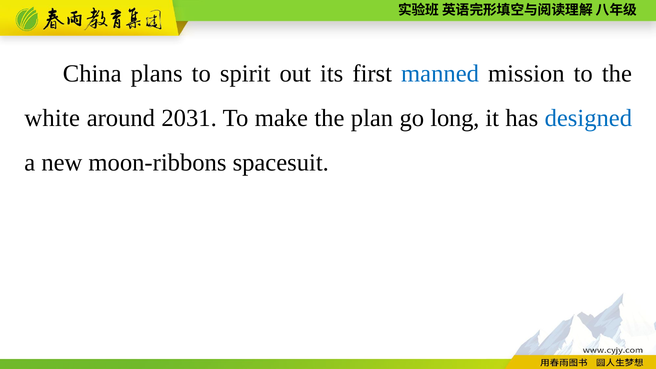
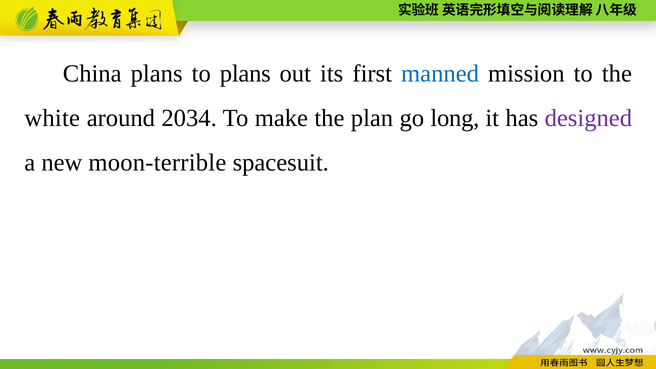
to spirit: spirit -> plans
2031: 2031 -> 2034
designed colour: blue -> purple
moon-ribbons: moon-ribbons -> moon-terrible
